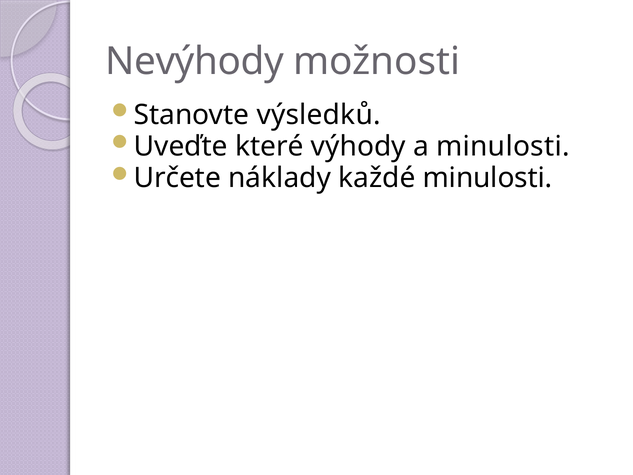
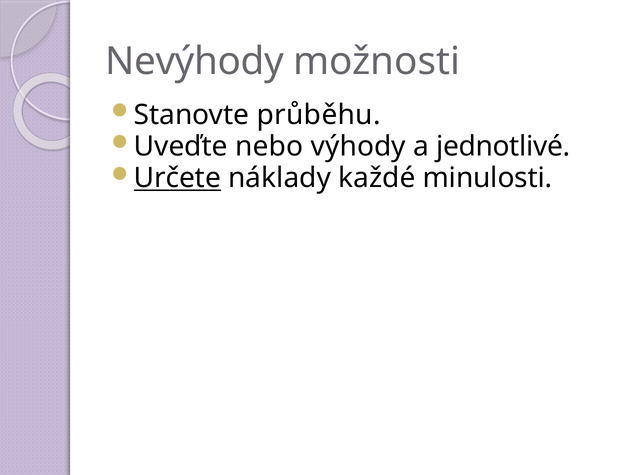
výsledků: výsledků -> průběhu
které: které -> nebo
a minulosti: minulosti -> jednotlivé
Určete underline: none -> present
